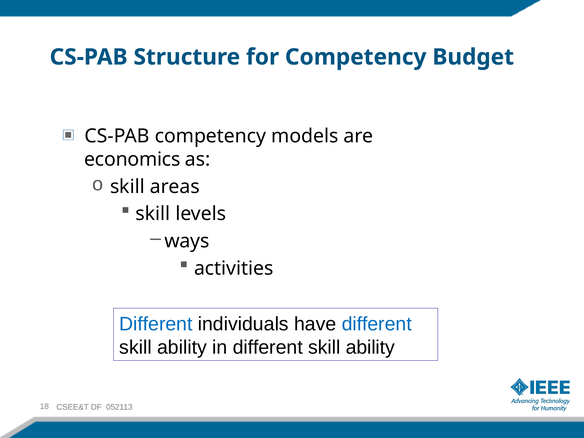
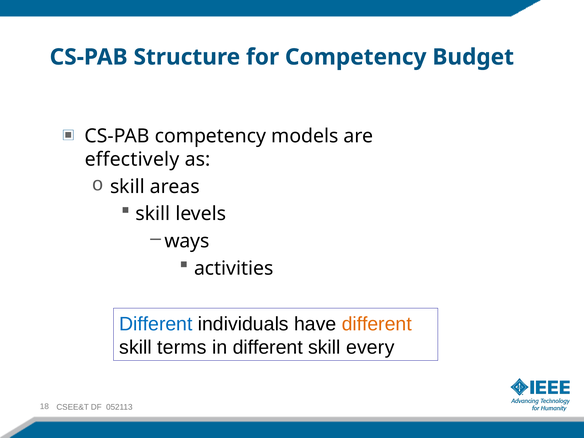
economics: economics -> effectively
different at (377, 324) colour: blue -> orange
ability at (182, 347): ability -> terms
in different skill ability: ability -> every
